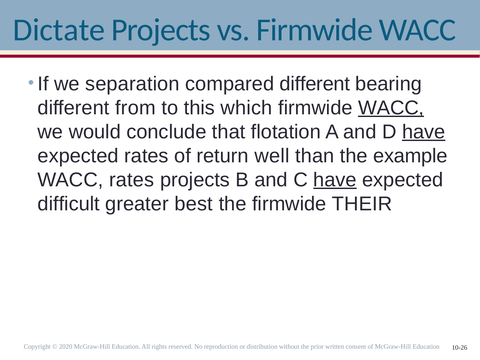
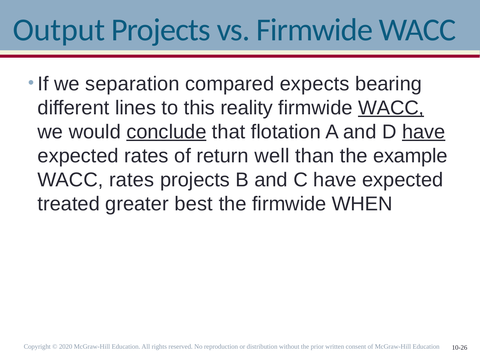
Dictate: Dictate -> Output
compared different: different -> expects
from: from -> lines
which: which -> reality
conclude underline: none -> present
have at (335, 180) underline: present -> none
difficult: difficult -> treated
THEIR: THEIR -> WHEN
